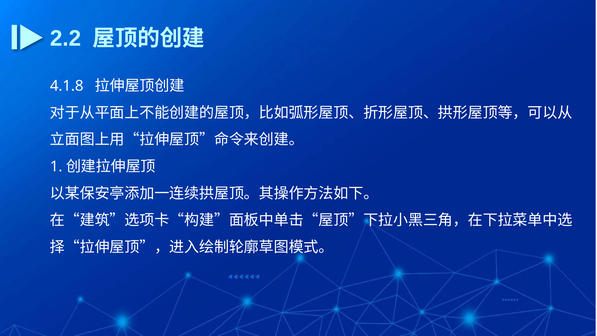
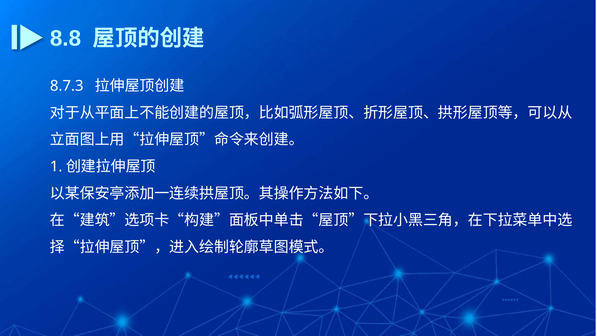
2.2: 2.2 -> 8.8
4.1.8: 4.1.8 -> 8.7.3
